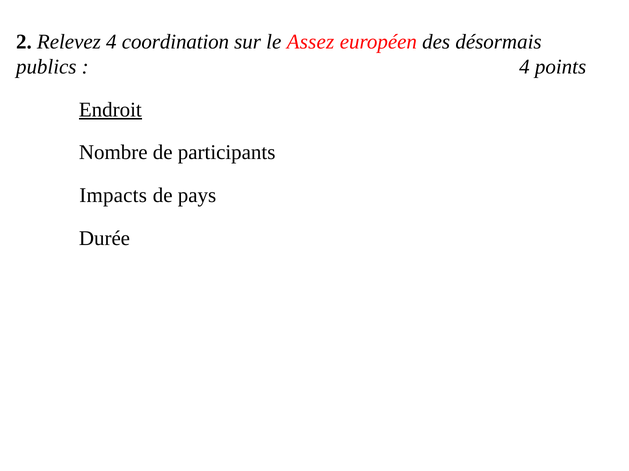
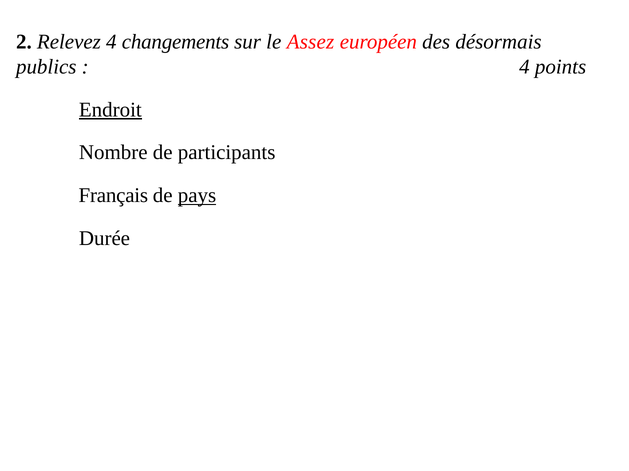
coordination: coordination -> changements
Impacts: Impacts -> Français
pays underline: none -> present
